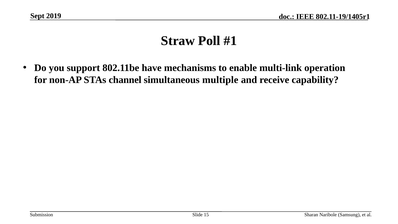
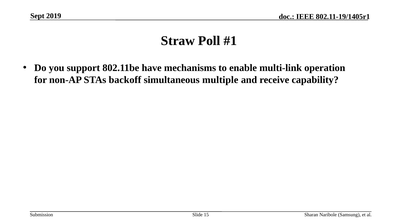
channel: channel -> backoff
